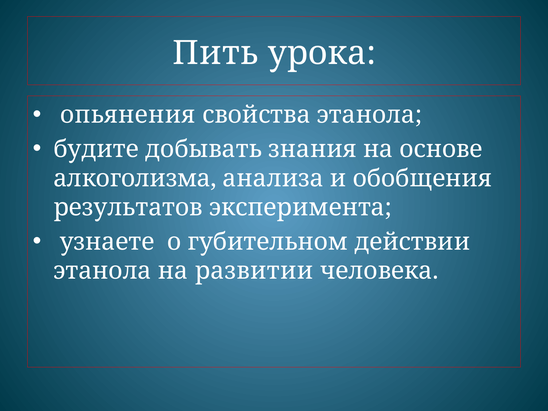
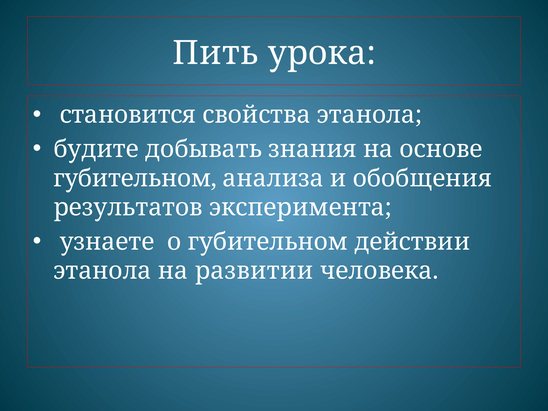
опьянения: опьянения -> становится
алкоголизма at (135, 178): алкоголизма -> губительном
